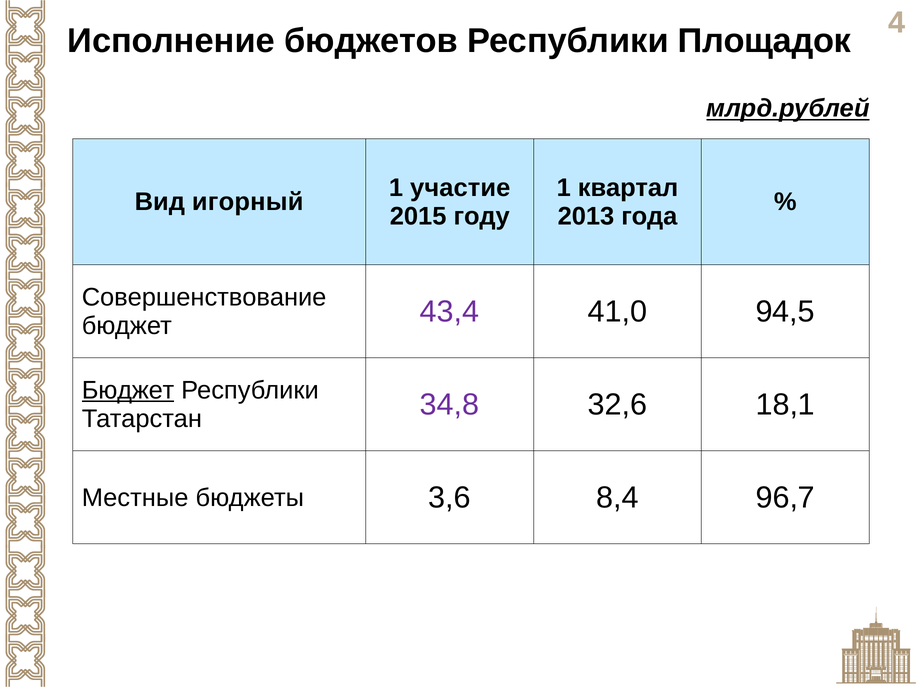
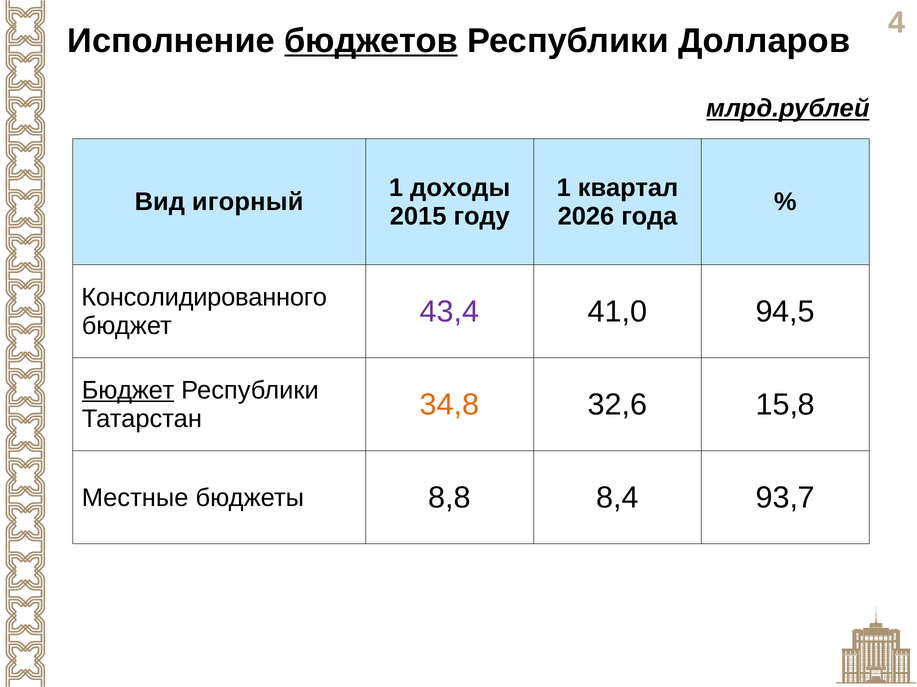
бюджетов underline: none -> present
Площадок: Площадок -> Долларов
участие: участие -> доходы
2013: 2013 -> 2026
Совершенствование: Совершенствование -> Консолидированного
34,8 colour: purple -> orange
18,1: 18,1 -> 15,8
3,6: 3,6 -> 8,8
96,7: 96,7 -> 93,7
